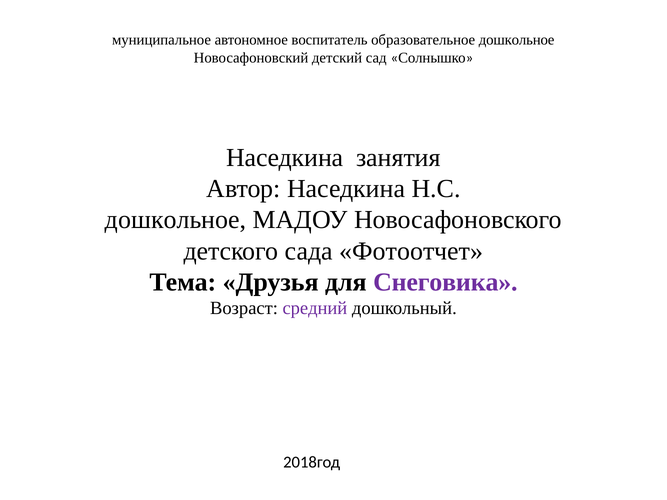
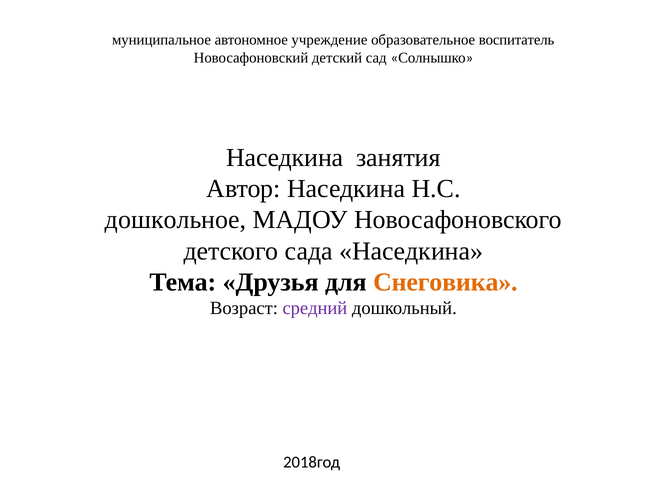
воспитатель: воспитатель -> учреждение
образовательное дошкольное: дошкольное -> воспитатель
сада Фотоотчет: Фотоотчет -> Наседкина
Снеговика colour: purple -> orange
